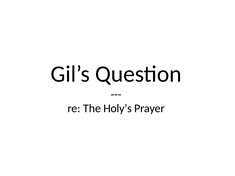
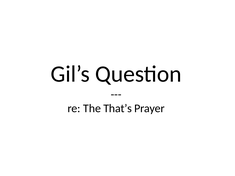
Holy’s: Holy’s -> That’s
